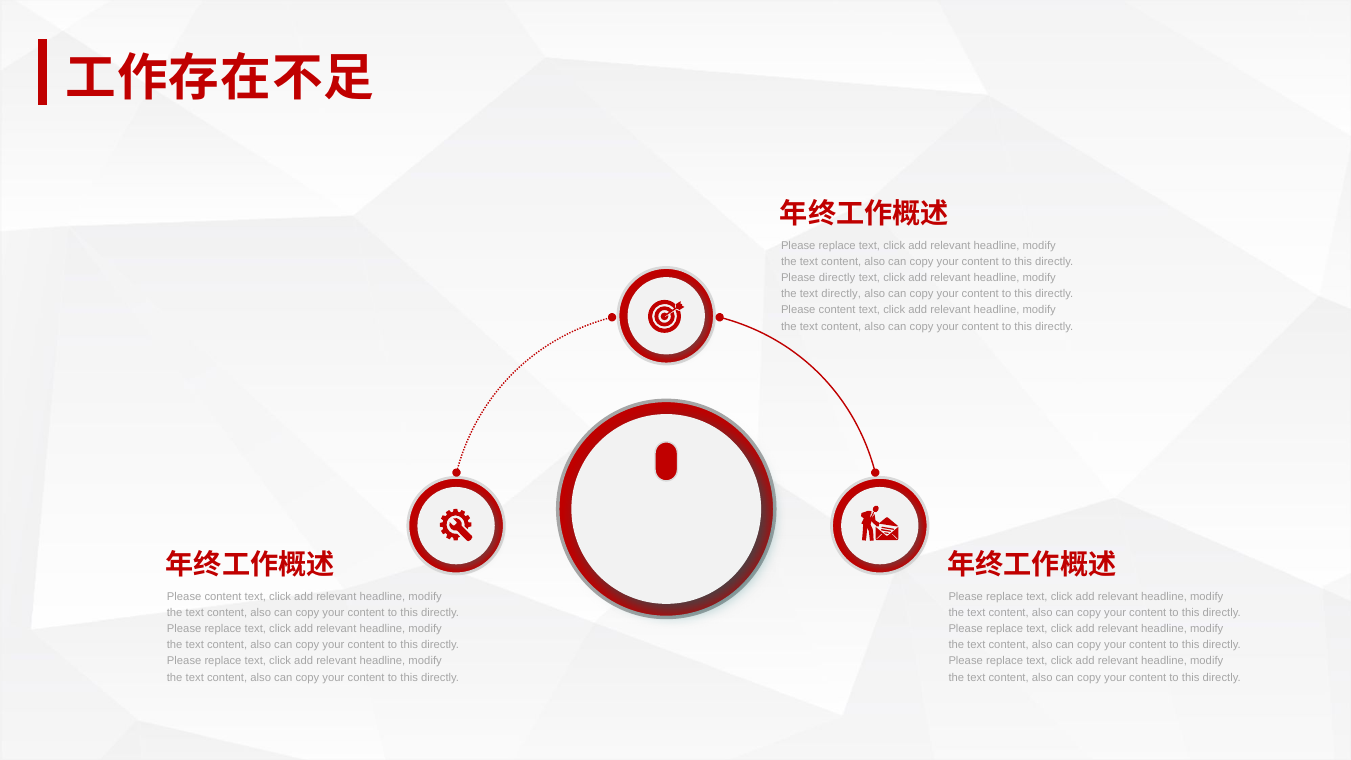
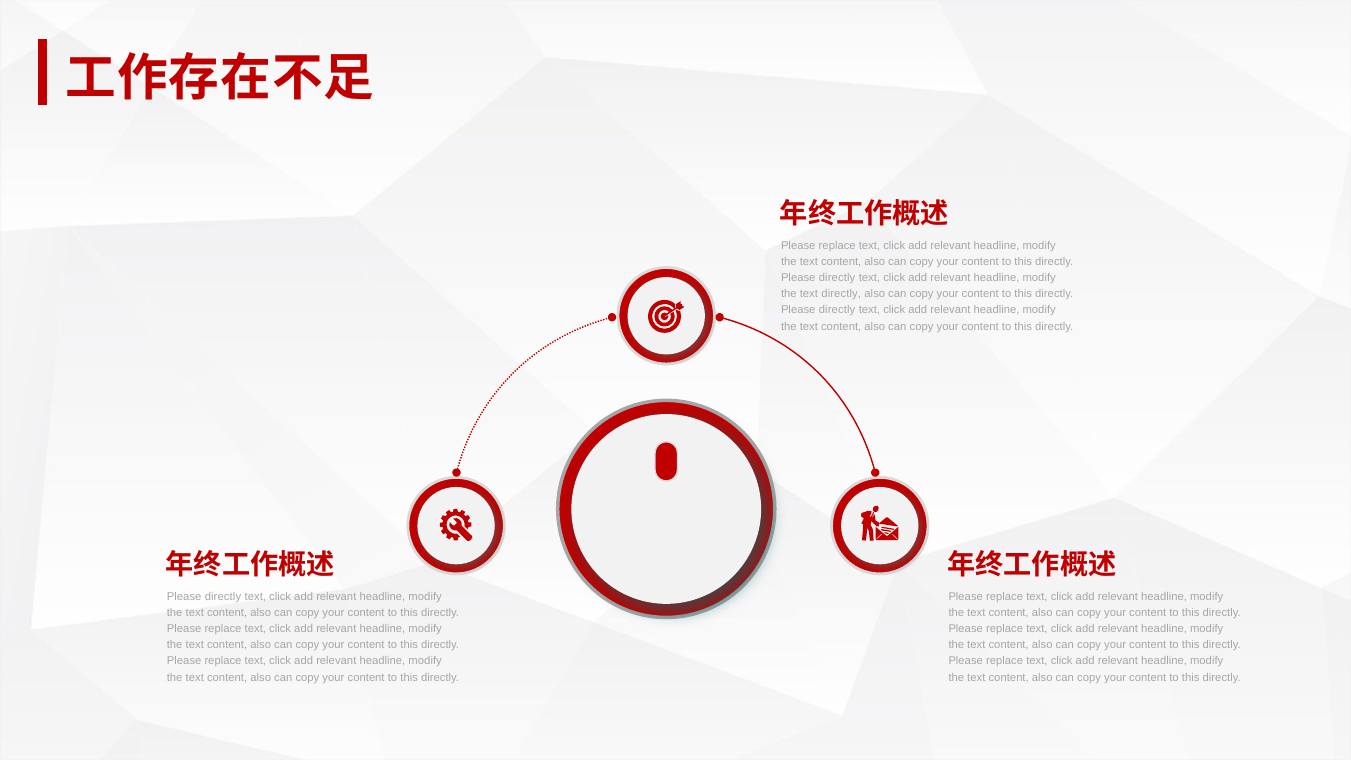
content at (837, 310): content -> directly
content at (223, 597): content -> directly
